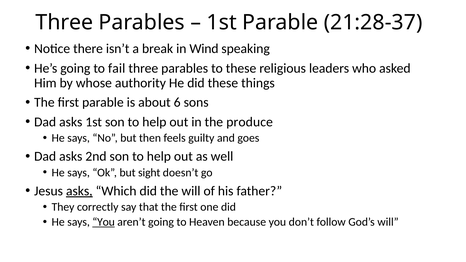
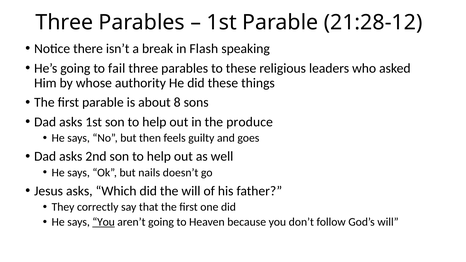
21:28-37: 21:28-37 -> 21:28-12
Wind: Wind -> Flash
6: 6 -> 8
sight: sight -> nails
asks at (79, 191) underline: present -> none
